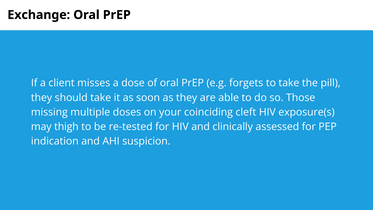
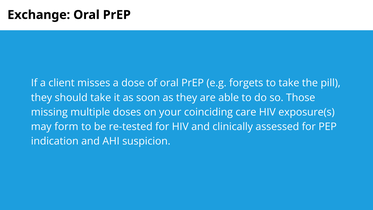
cleft: cleft -> care
thigh: thigh -> form
